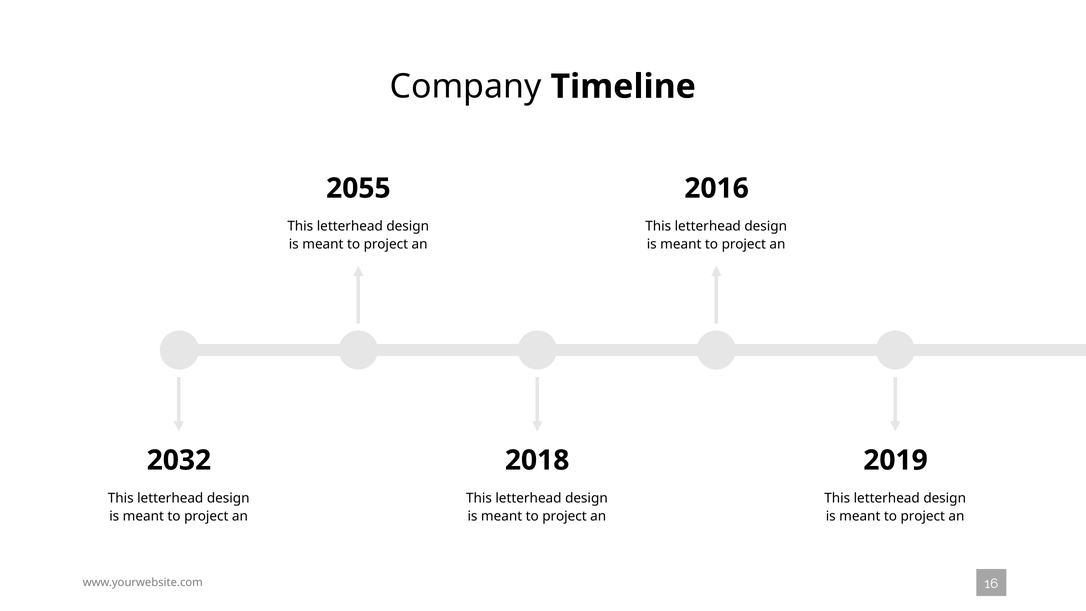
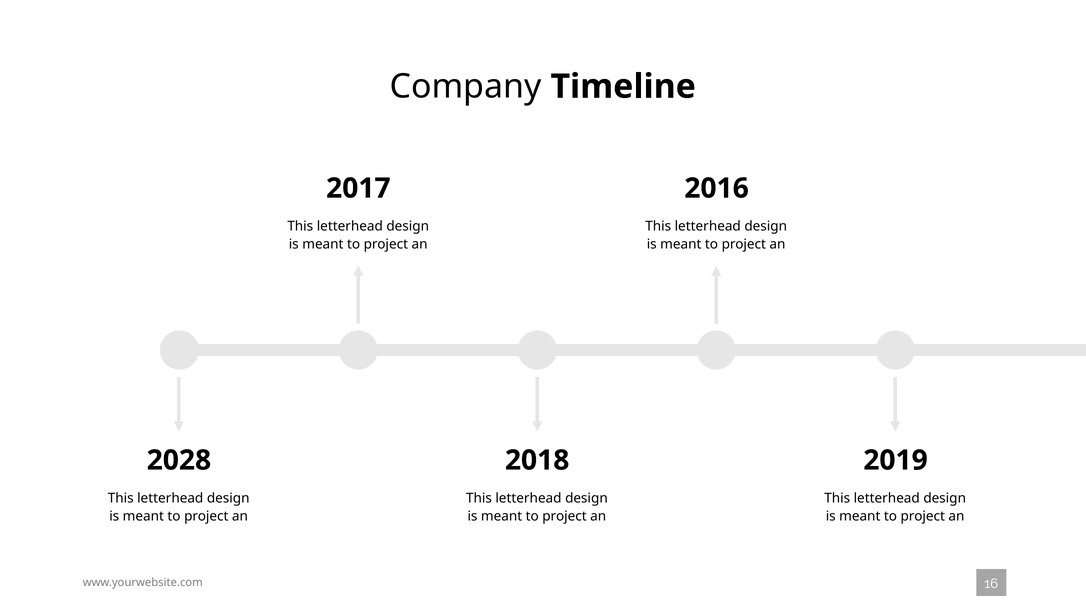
2055: 2055 -> 2017
2032: 2032 -> 2028
